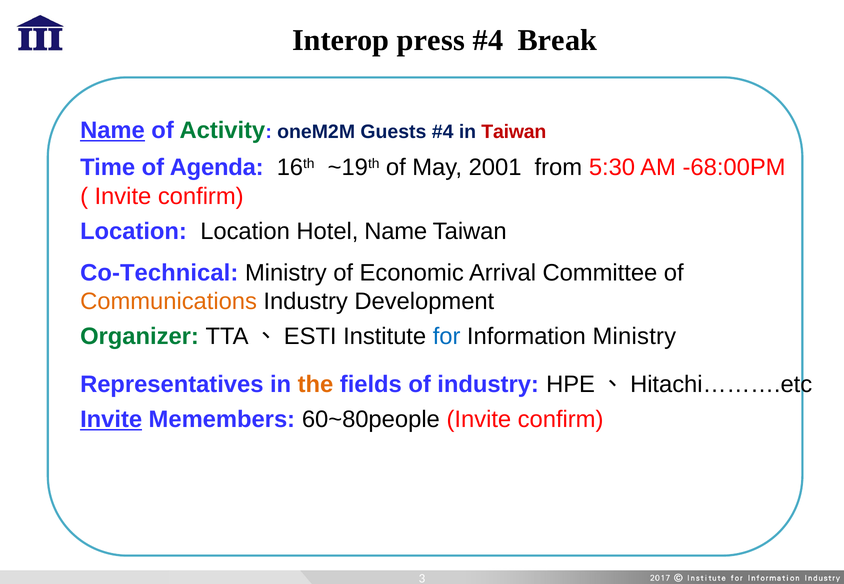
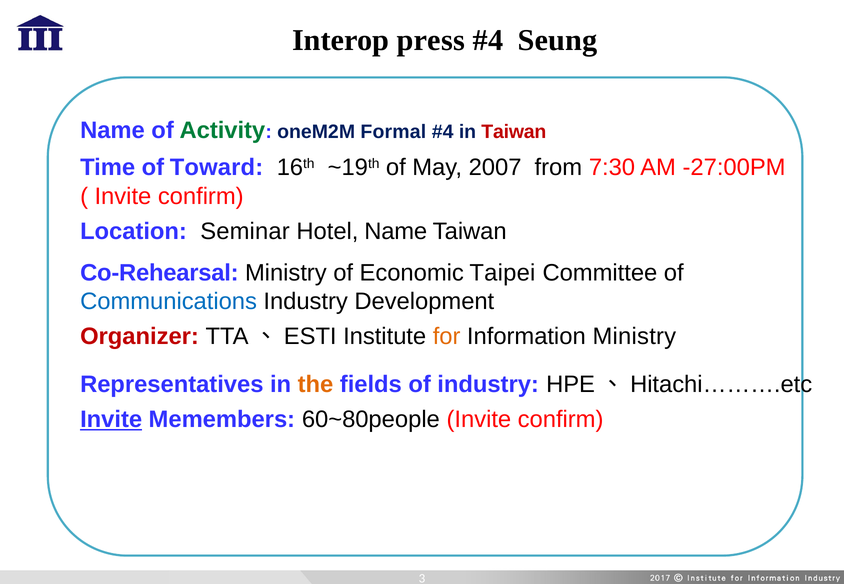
Break: Break -> Seung
Name at (112, 131) underline: present -> none
Guests: Guests -> Formal
Agenda: Agenda -> Toward
2001: 2001 -> 2007
5:30: 5:30 -> 7:30
-68:00PM: -68:00PM -> -27:00PM
Location Location: Location -> Seminar
Co-Technical: Co-Technical -> Co-Rehearsal
Arrival: Arrival -> Taipei
Communications colour: orange -> blue
Organizer colour: green -> red
for colour: blue -> orange
